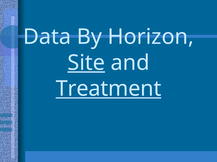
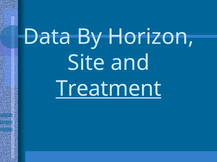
Site underline: present -> none
